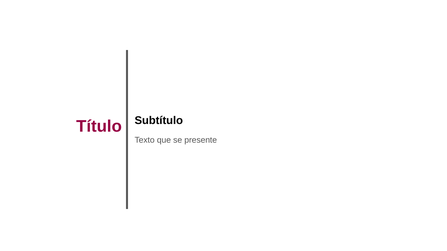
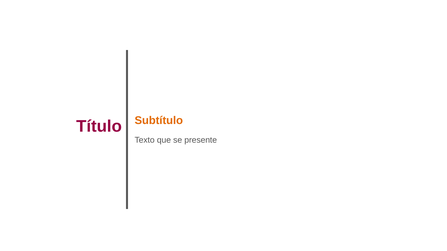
Subtítulo colour: black -> orange
